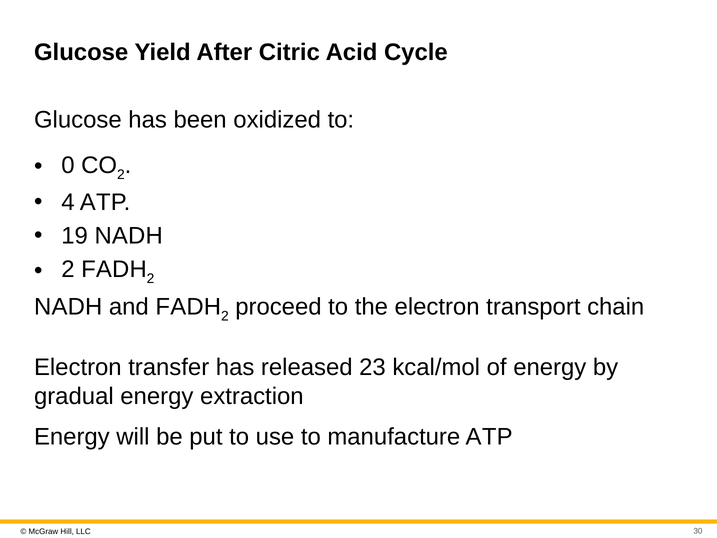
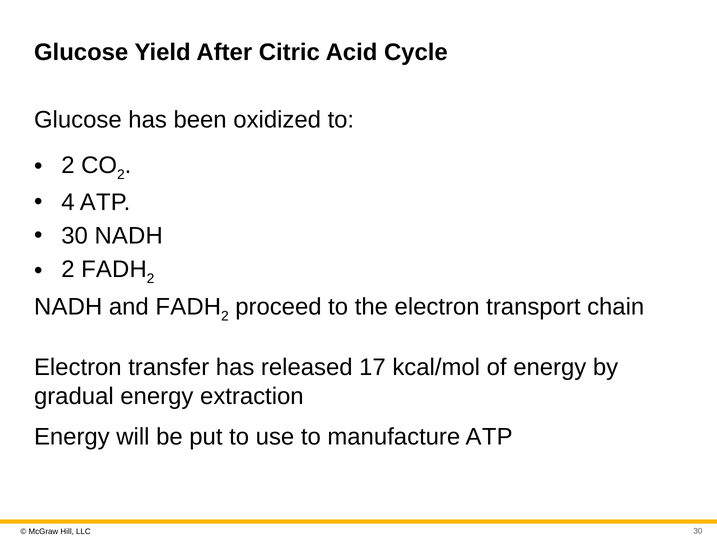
0 at (68, 165): 0 -> 2
19 at (75, 236): 19 -> 30
23: 23 -> 17
